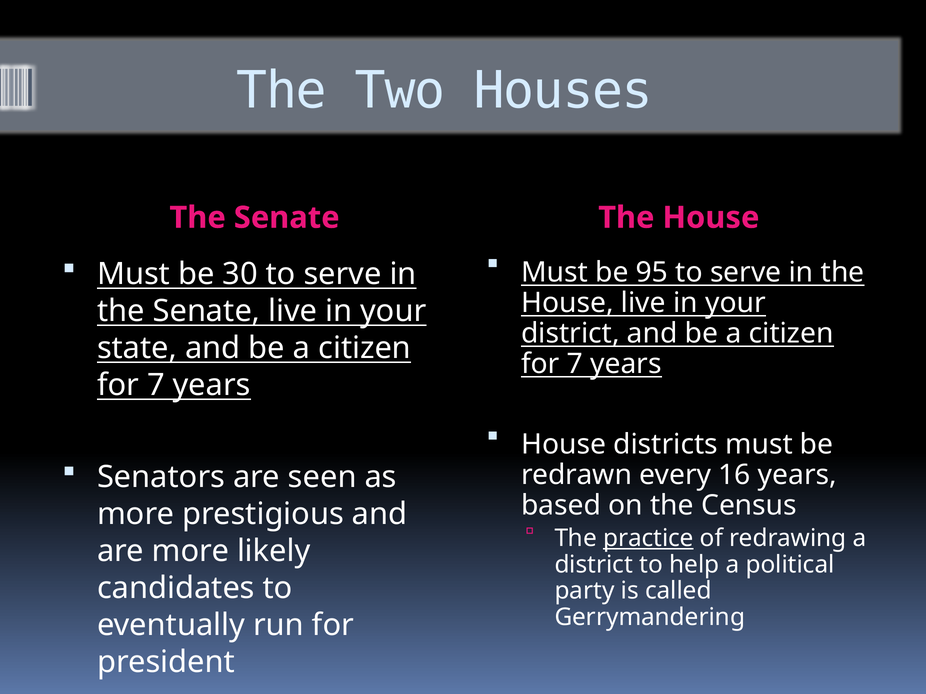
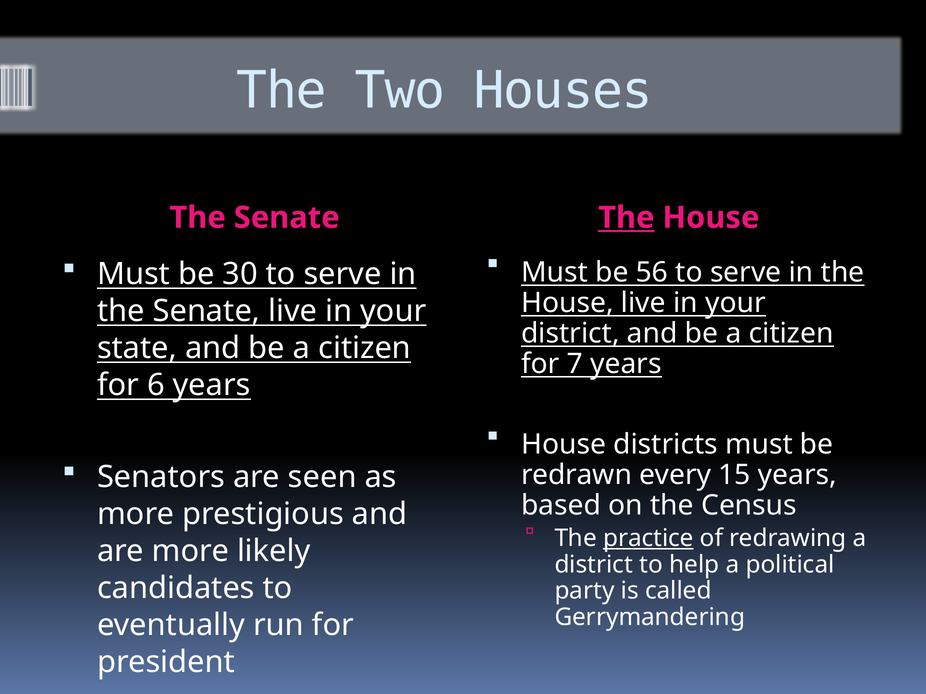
The at (626, 218) underline: none -> present
95: 95 -> 56
7 at (156, 385): 7 -> 6
16: 16 -> 15
